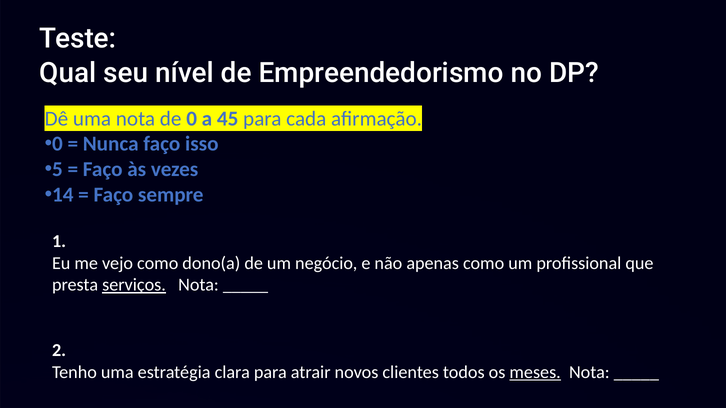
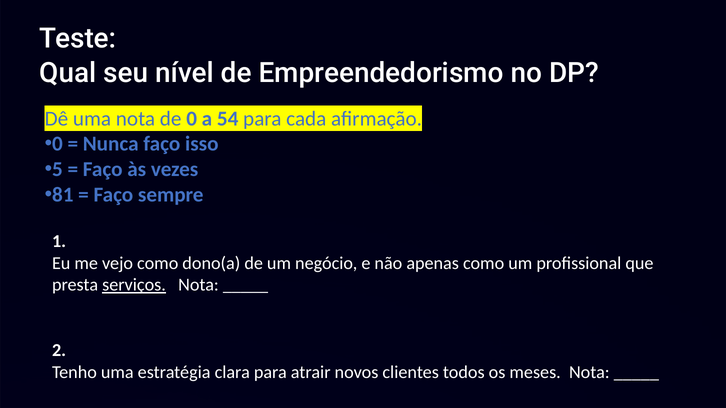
45: 45 -> 54
14: 14 -> 81
meses underline: present -> none
